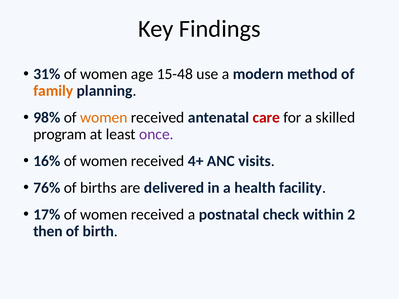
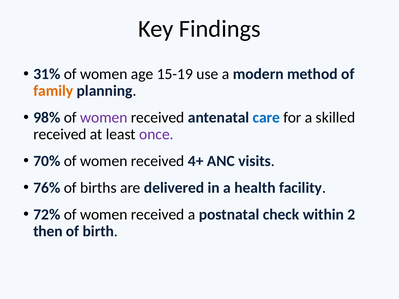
15-48: 15-48 -> 15-19
women at (104, 118) colour: orange -> purple
care colour: red -> blue
program at (60, 134): program -> received
16%: 16% -> 70%
17%: 17% -> 72%
